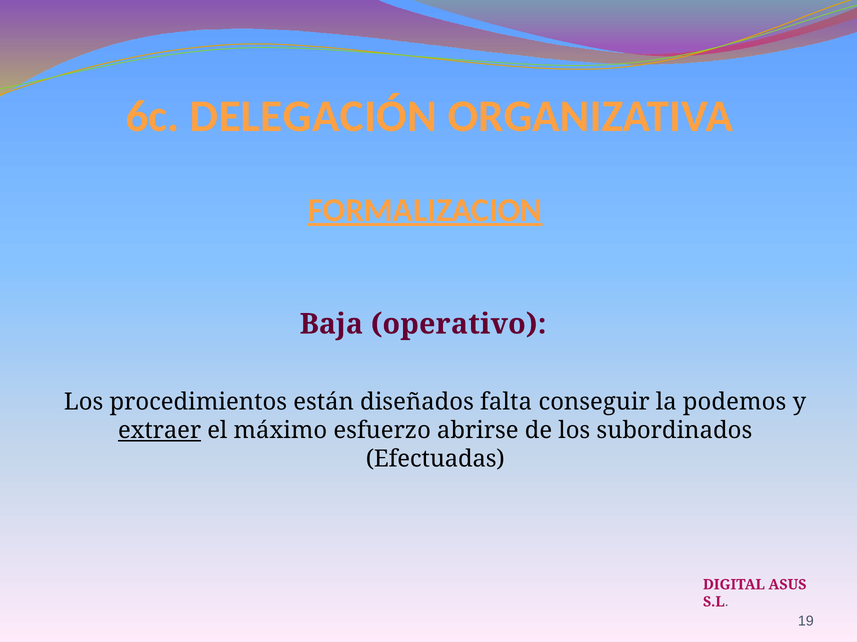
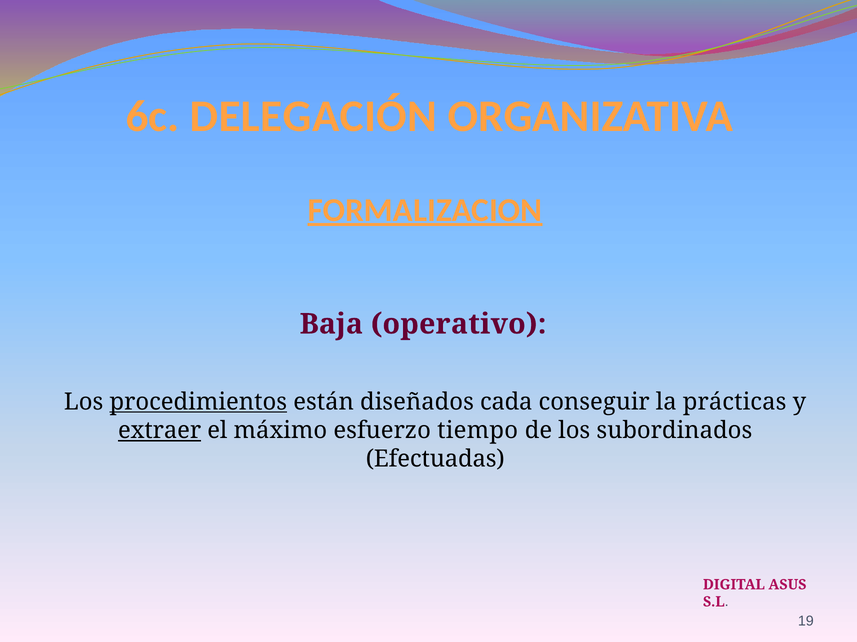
procedimientos underline: none -> present
falta: falta -> cada
podemos: podemos -> prácticas
abrirse: abrirse -> tiempo
